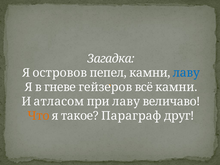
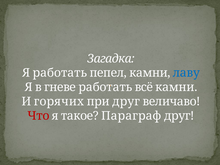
Я островов: островов -> работать
гневе гейзеров: гейзеров -> работать
атласом: атласом -> горячих
при лаву: лаву -> друг
Что colour: orange -> red
